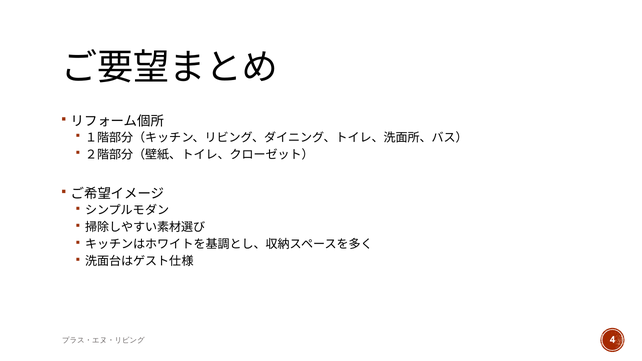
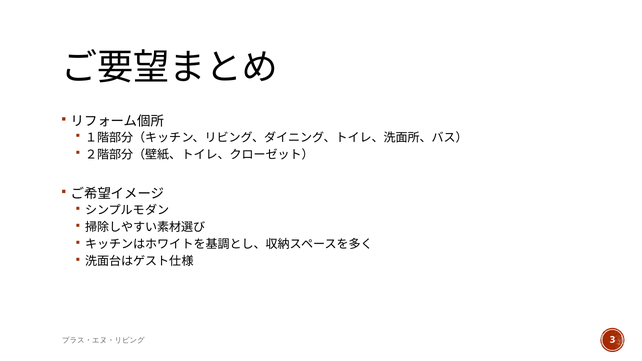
4: 4 -> 3
